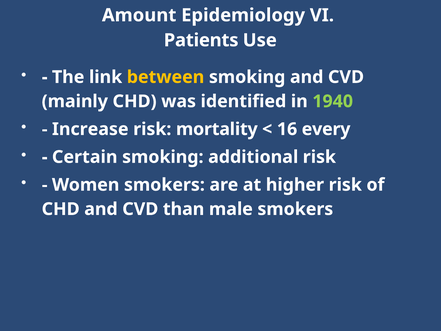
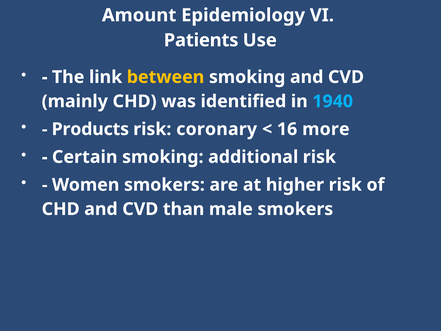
1940 colour: light green -> light blue
Increase: Increase -> Products
mortality: mortality -> coronary
every: every -> more
